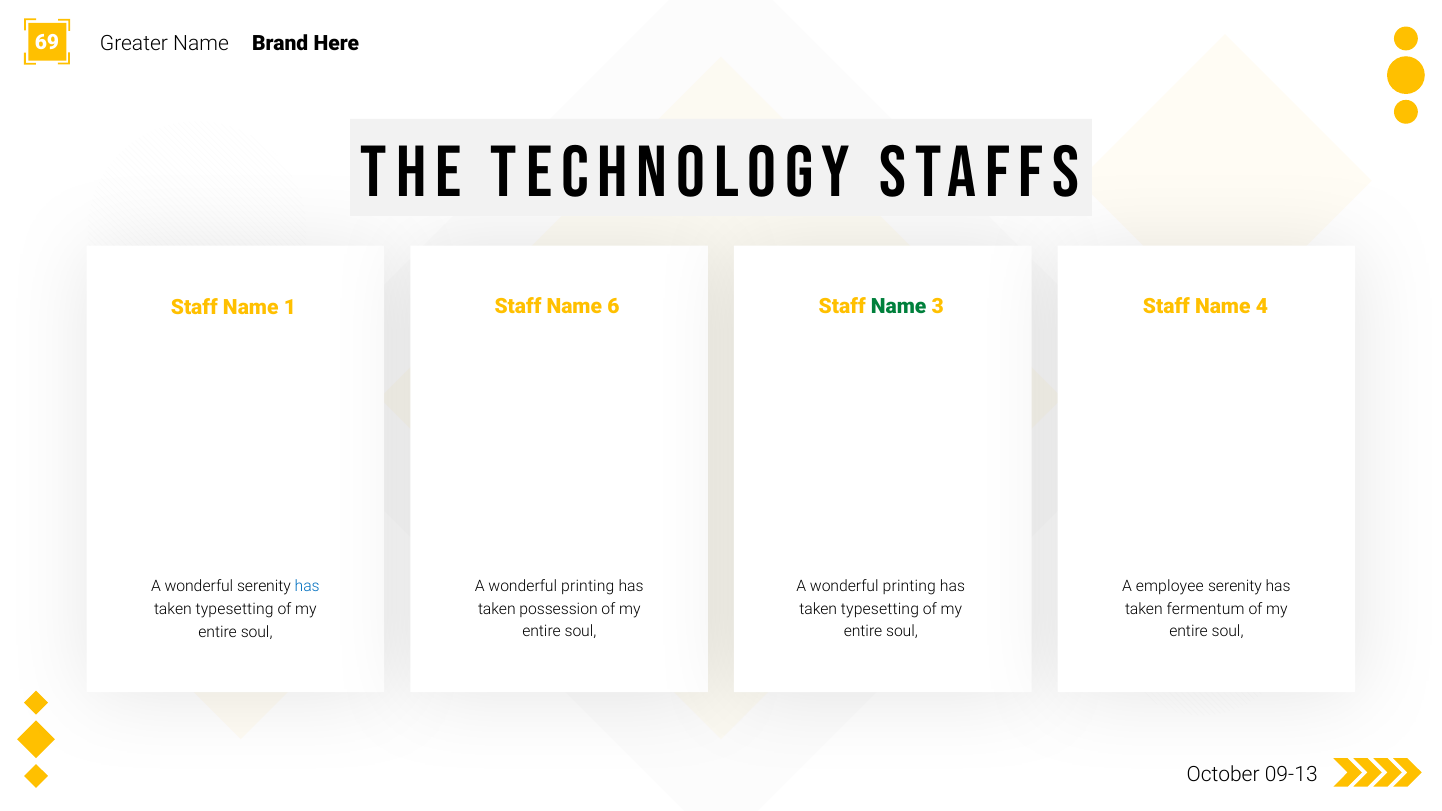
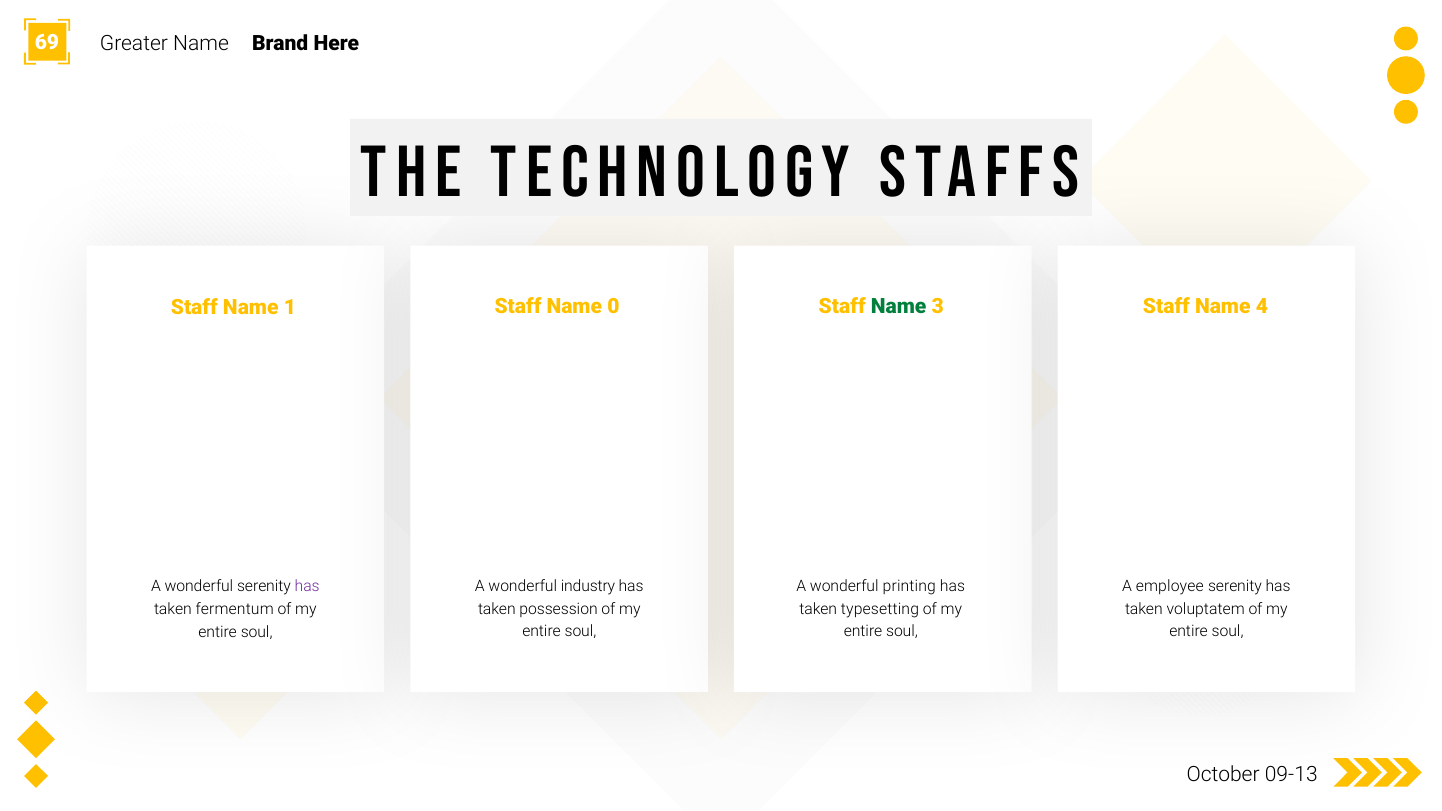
6: 6 -> 0
printing at (588, 586): printing -> industry
has at (307, 587) colour: blue -> purple
fermentum: fermentum -> voluptatem
typesetting at (235, 609): typesetting -> fermentum
